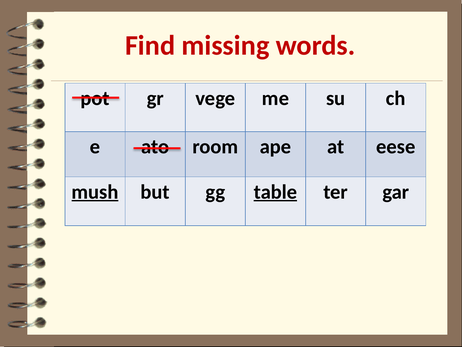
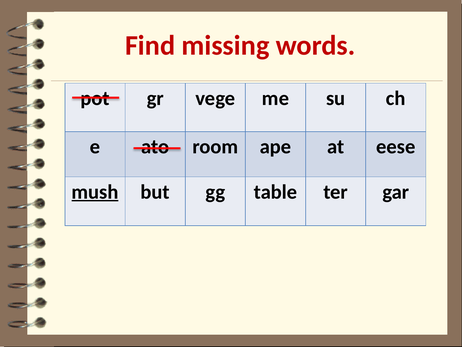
table underline: present -> none
